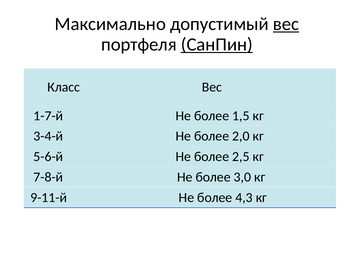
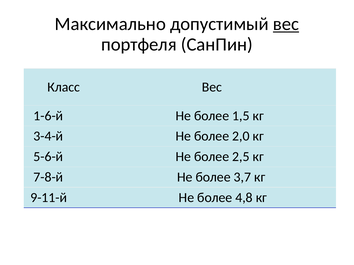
СанПин underline: present -> none
1-7-й: 1-7-й -> 1-6-й
3,0: 3,0 -> 3,7
4,3: 4,3 -> 4,8
